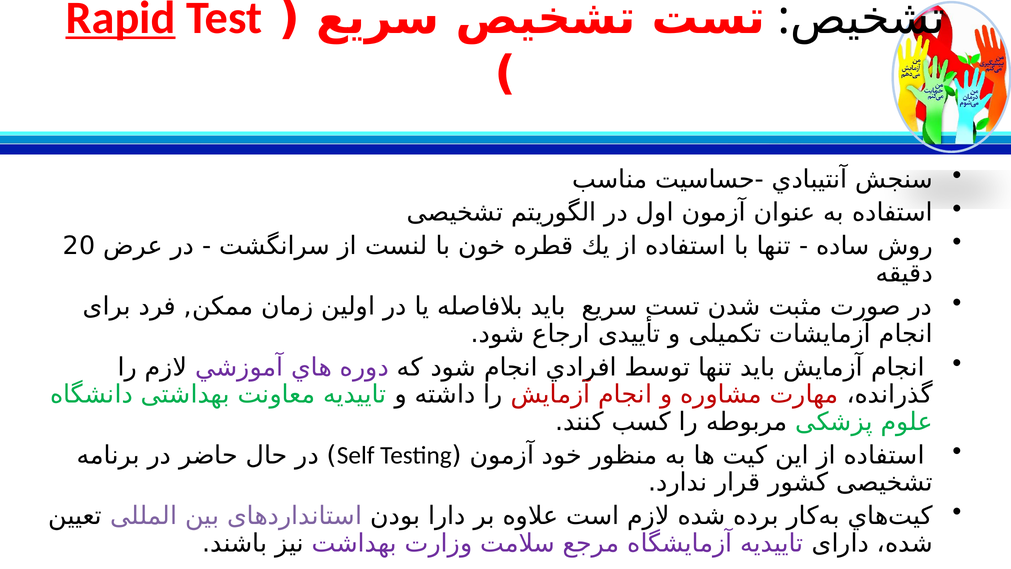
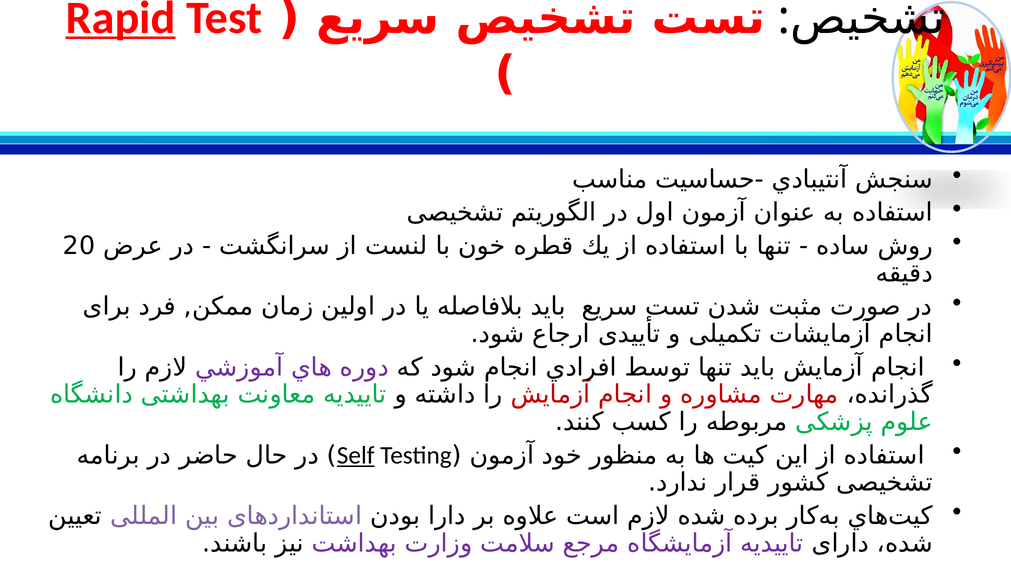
Self underline: none -> present
